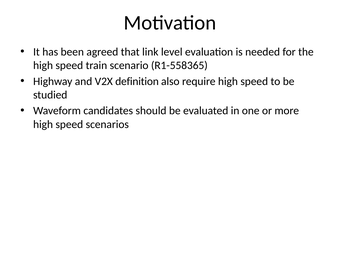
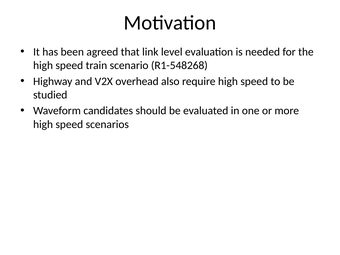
R1-558365: R1-558365 -> R1-548268
definition: definition -> overhead
